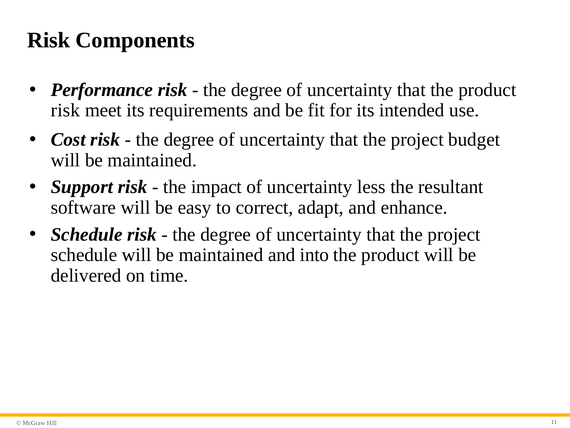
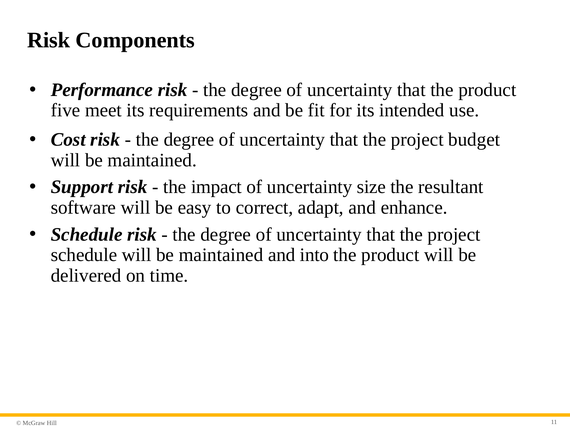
risk at (65, 110): risk -> five
less: less -> size
